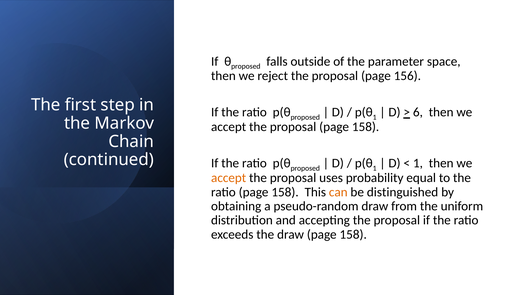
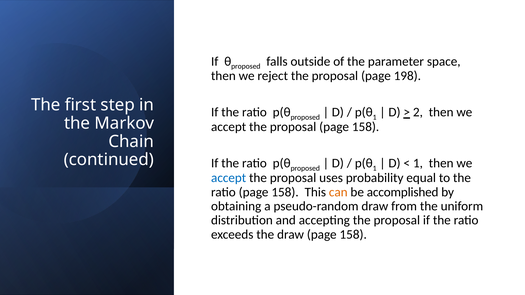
156: 156 -> 198
6: 6 -> 2
accept at (229, 178) colour: orange -> blue
distinguished: distinguished -> accomplished
